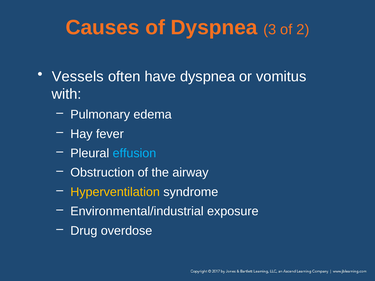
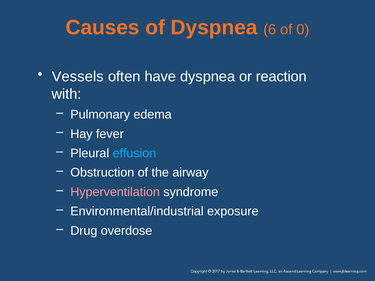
3: 3 -> 6
2: 2 -> 0
vomitus: vomitus -> reaction
Hyperventilation colour: yellow -> pink
